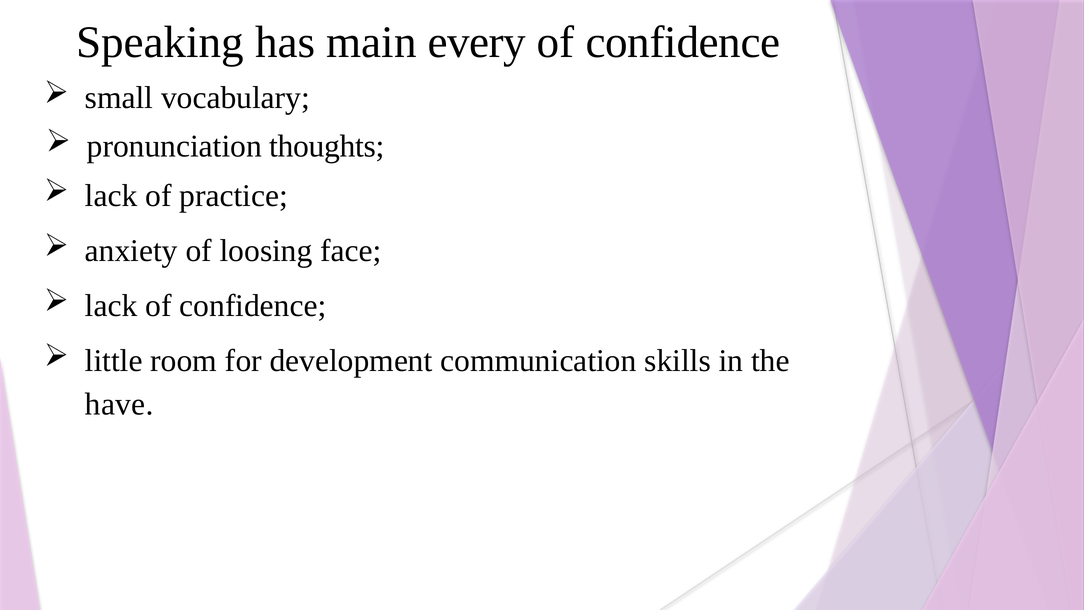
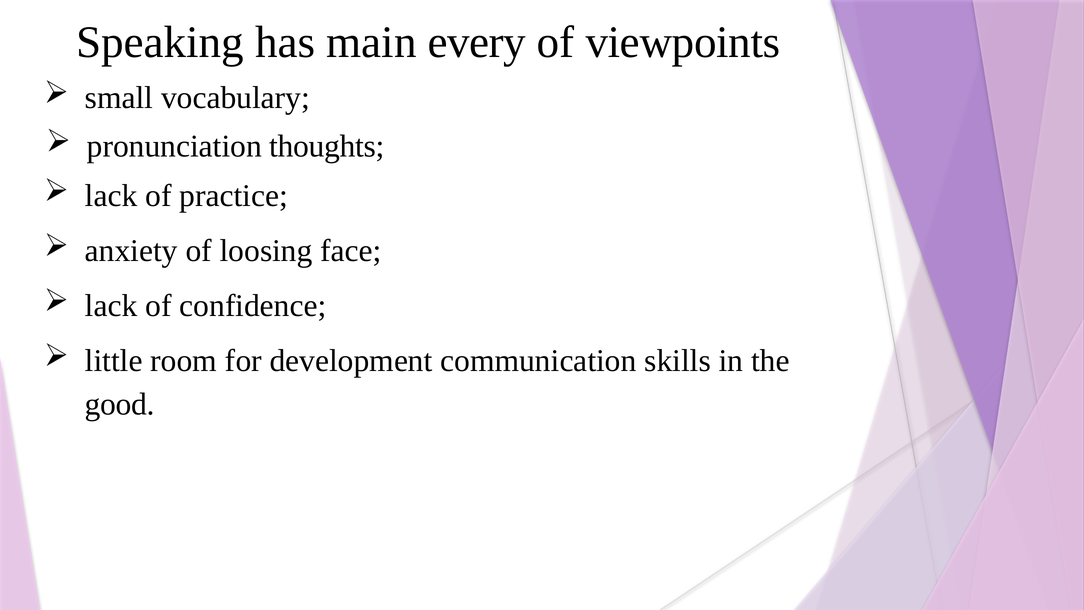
confidence at (683, 42): confidence -> viewpoints
have: have -> good
